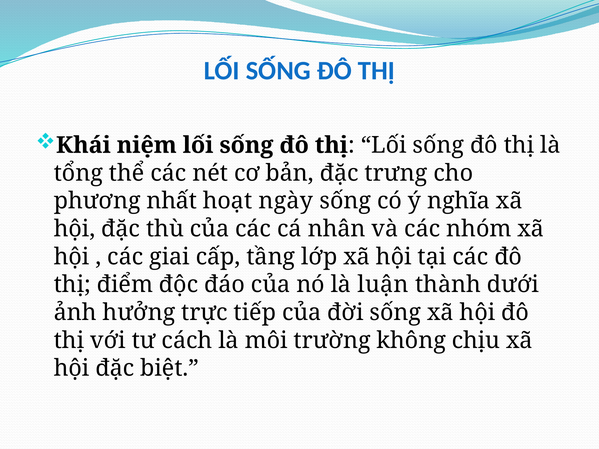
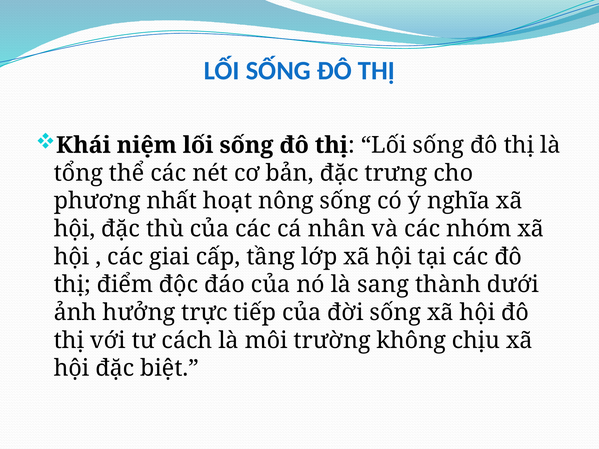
ngày: ngày -> nông
luận: luận -> sang
